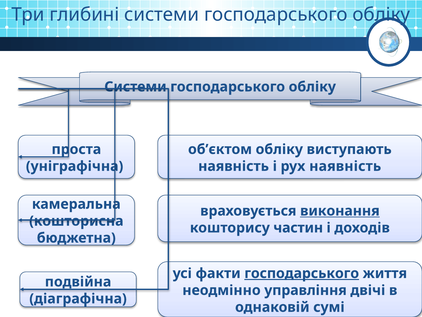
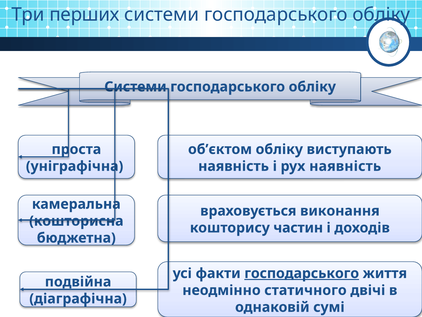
глибині: глибині -> перших
виконання underline: present -> none
управління: управління -> статичного
